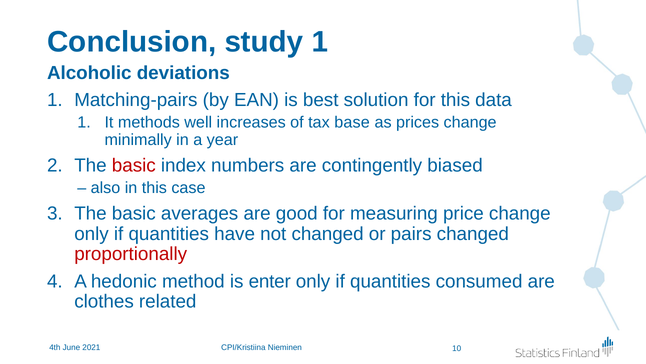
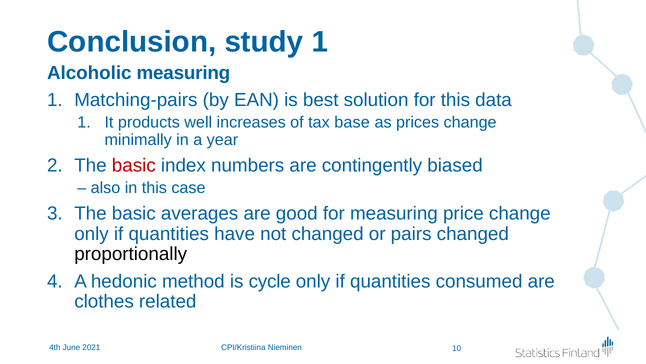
Alcoholic deviations: deviations -> measuring
methods: methods -> products
proportionally colour: red -> black
enter: enter -> cycle
